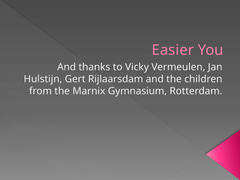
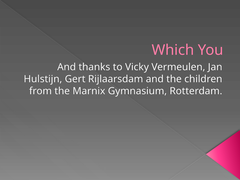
Easier: Easier -> Which
